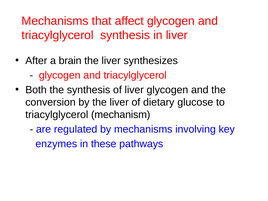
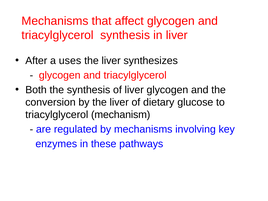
brain: brain -> uses
